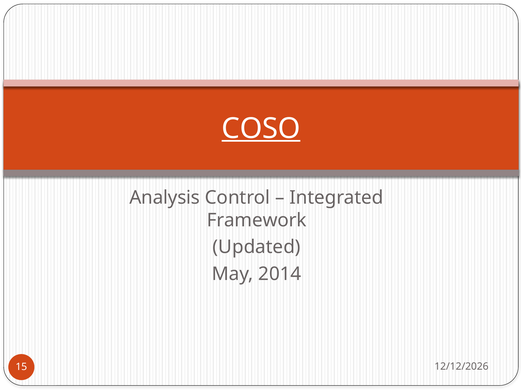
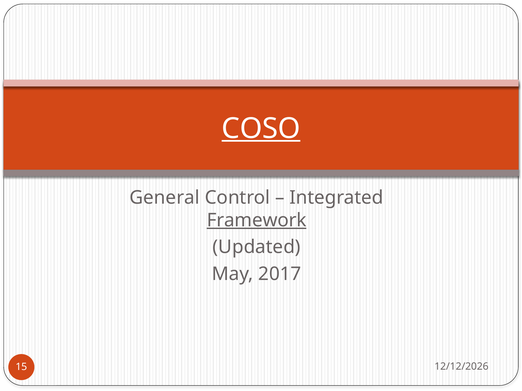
Analysis: Analysis -> General
Framework underline: none -> present
2014: 2014 -> 2017
